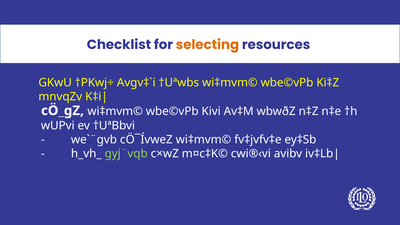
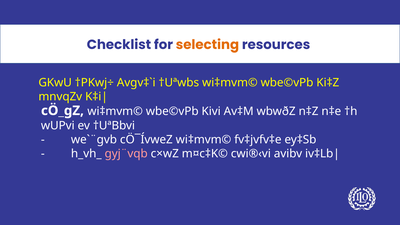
gyj¨vqb colour: light green -> pink
